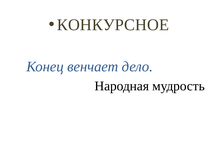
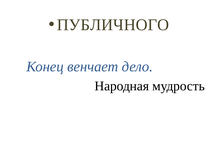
КОНКУРСНОЕ: КОНКУРСНОЕ -> ПУБЛИЧНОГО
